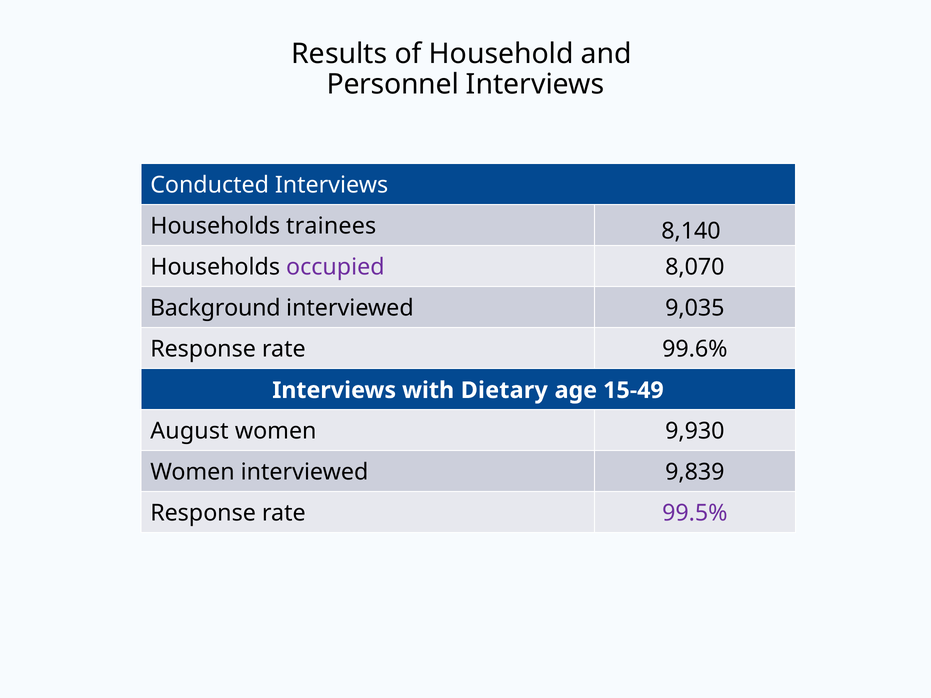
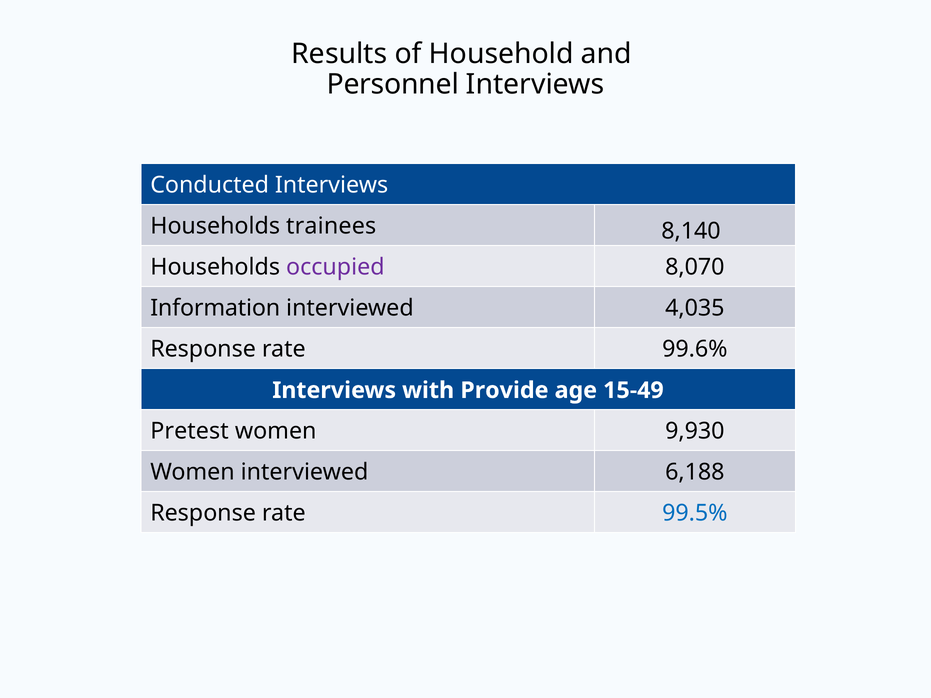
Background: Background -> Information
9,035: 9,035 -> 4,035
Dietary: Dietary -> Provide
August: August -> Pretest
9,839: 9,839 -> 6,188
99.5% colour: purple -> blue
